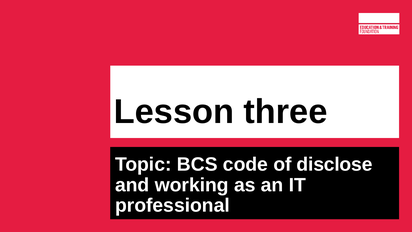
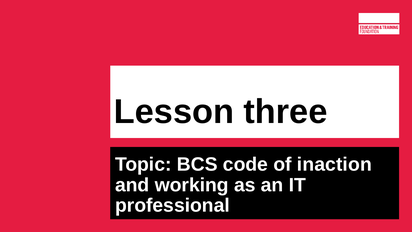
disclose: disclose -> inaction
